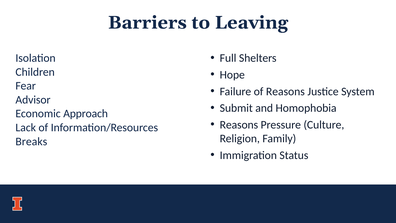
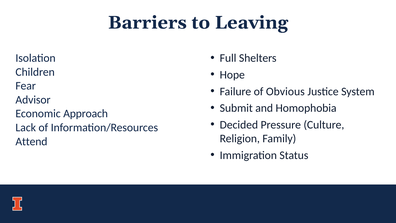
of Reasons: Reasons -> Obvious
Reasons at (239, 125): Reasons -> Decided
Breaks: Breaks -> Attend
